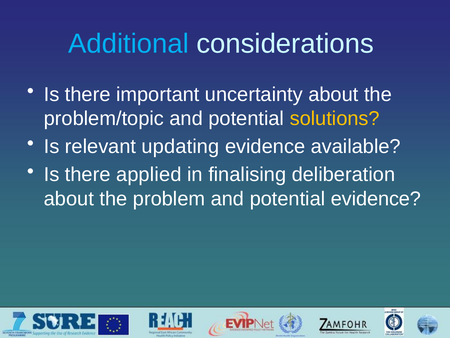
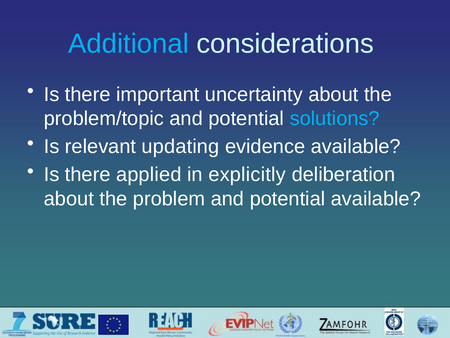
solutions colour: yellow -> light blue
finalising: finalising -> explicitly
potential evidence: evidence -> available
